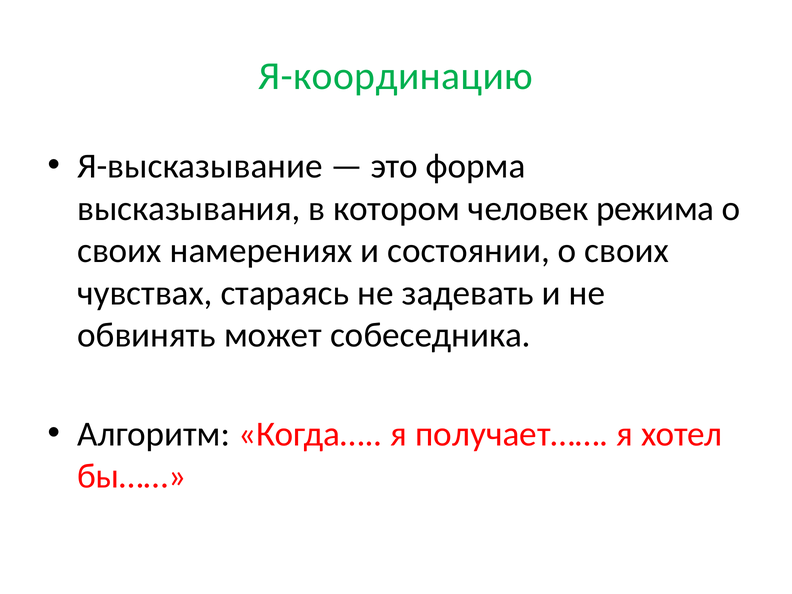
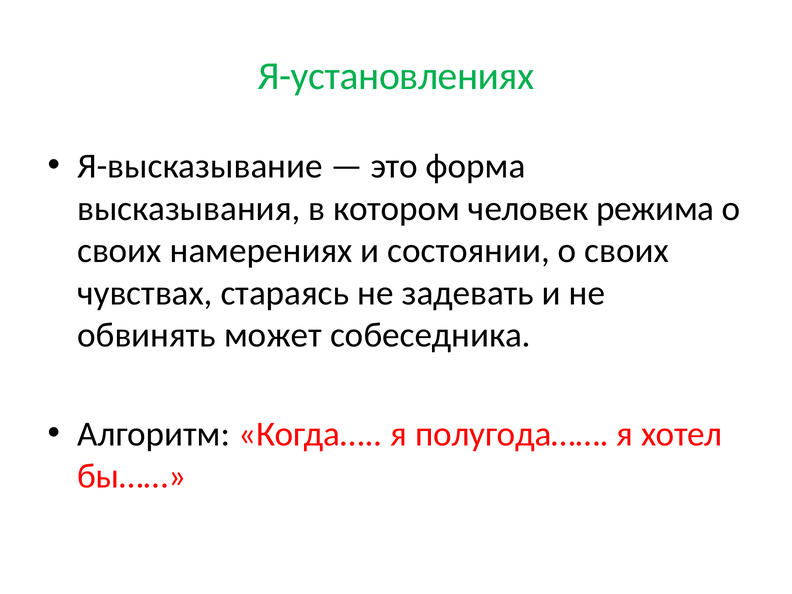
Я-координацию: Я-координацию -> Я-установлениях
получает……: получает…… -> полугода……
